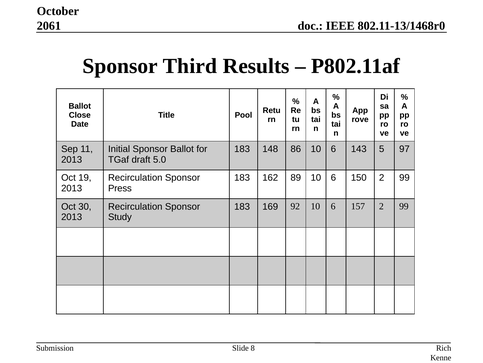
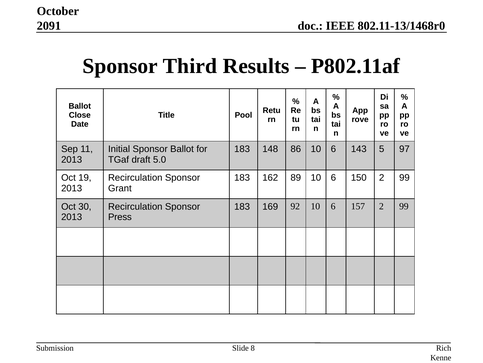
2061: 2061 -> 2091
Press: Press -> Grant
Study: Study -> Press
